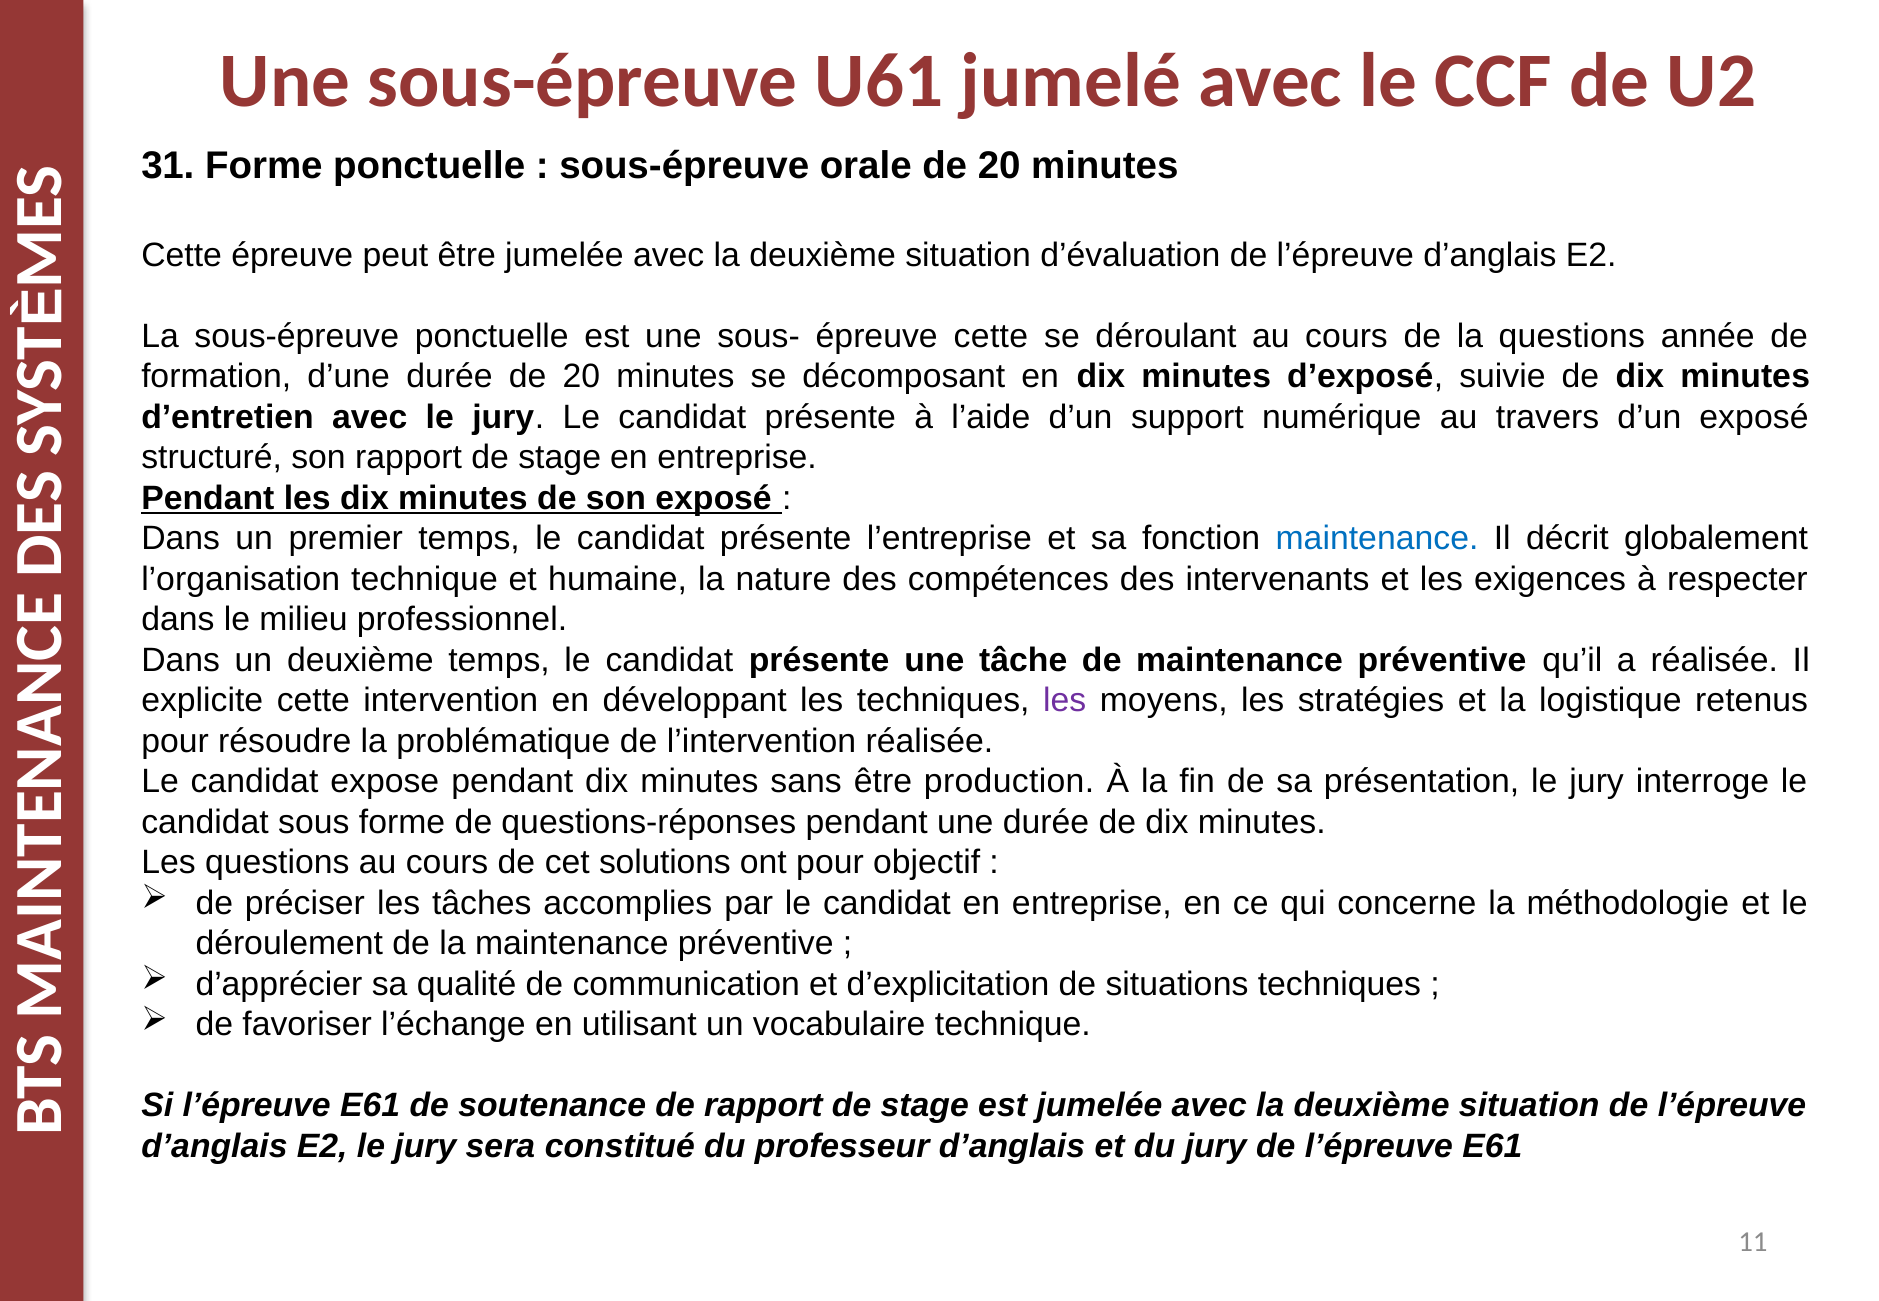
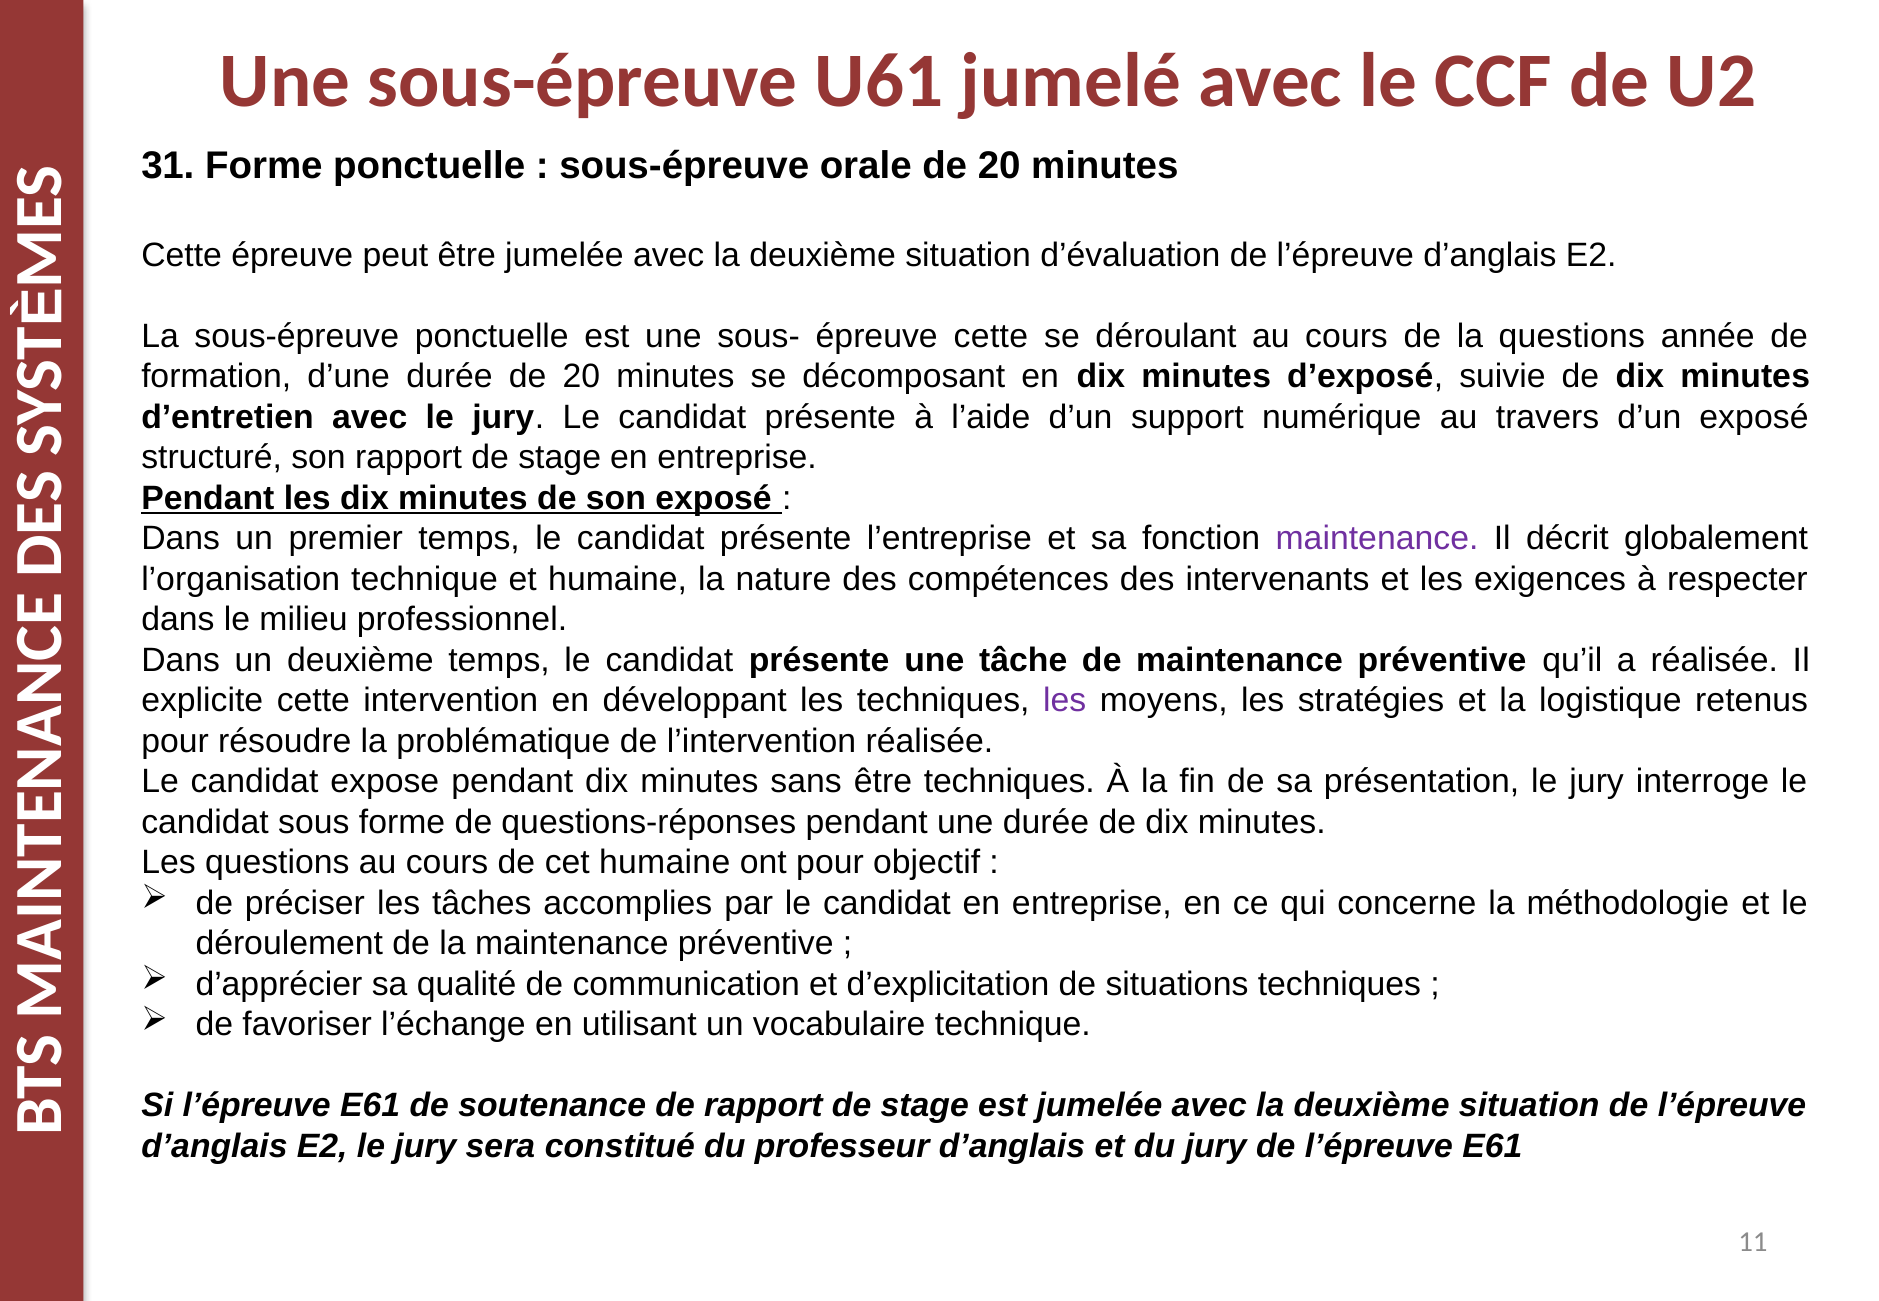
maintenance at (1377, 538) colour: blue -> purple
être production: production -> techniques
cet solutions: solutions -> humaine
